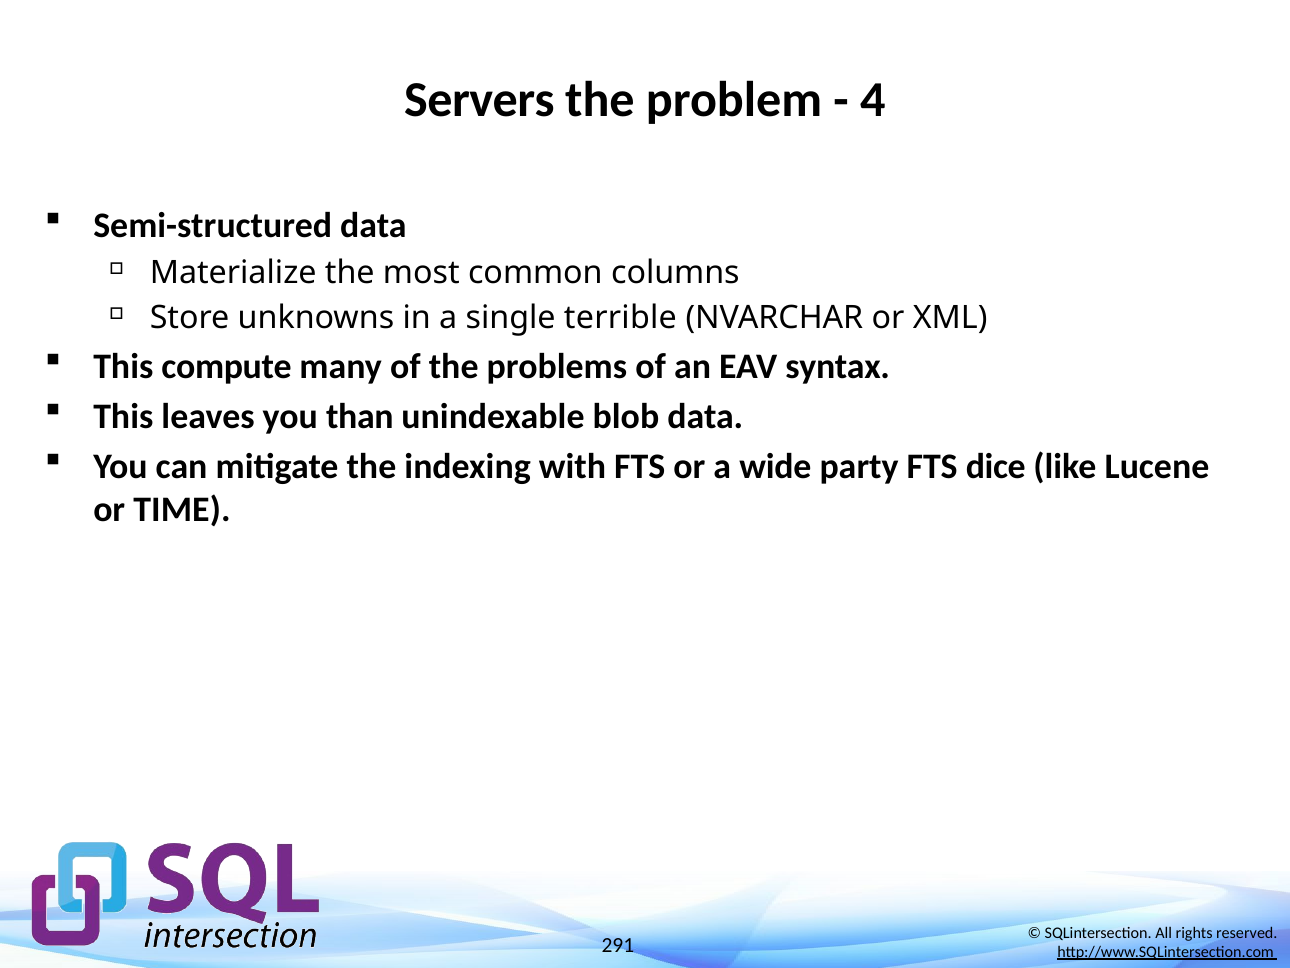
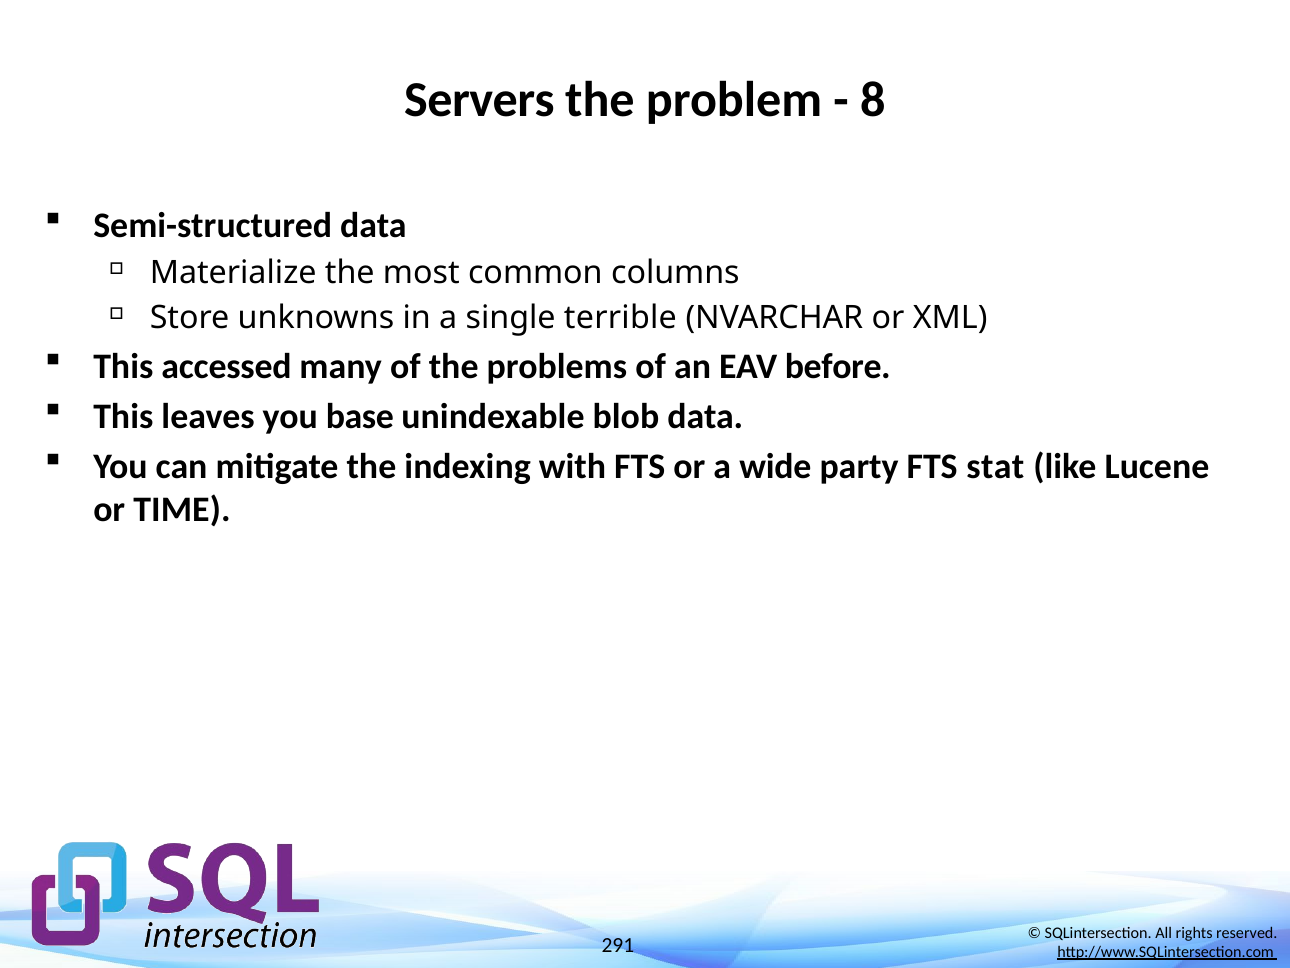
4: 4 -> 8
compute: compute -> accessed
syntax: syntax -> before
than: than -> base
dice: dice -> stat
